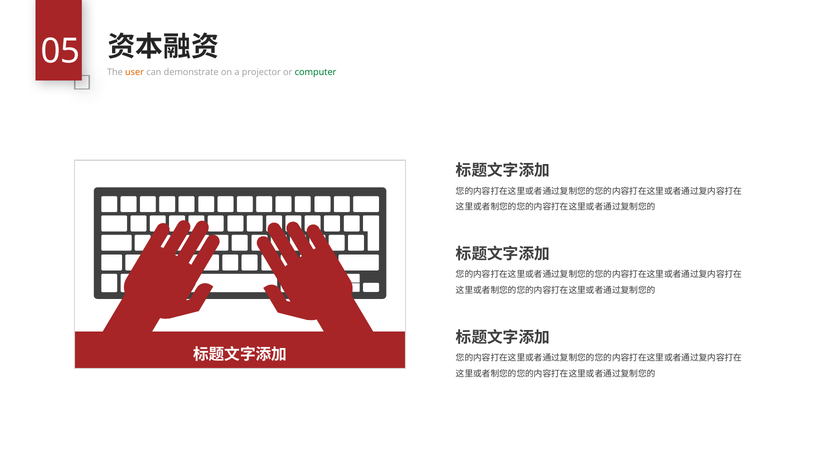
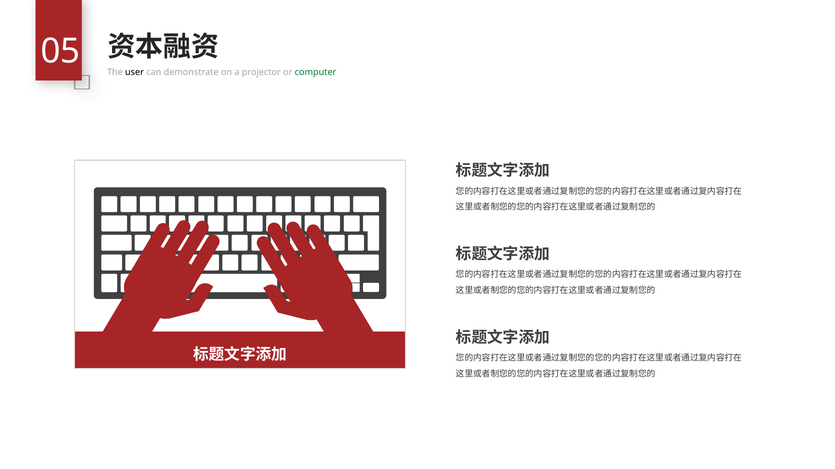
user colour: orange -> black
